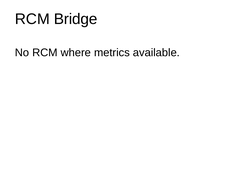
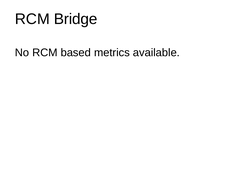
where: where -> based
